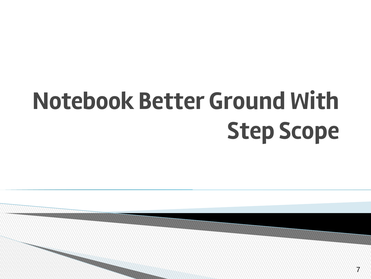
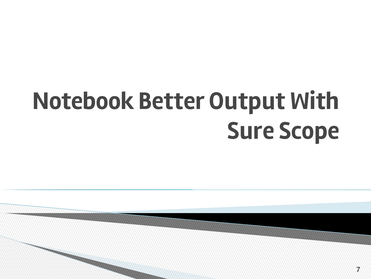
Ground: Ground -> Output
Step: Step -> Sure
